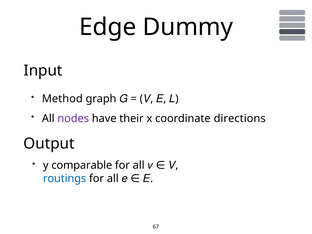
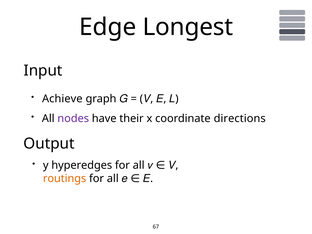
Dummy: Dummy -> Longest
Method: Method -> Achieve
comparable: comparable -> hyperedges
routings colour: blue -> orange
